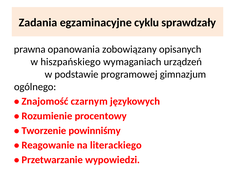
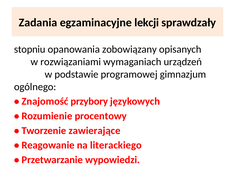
cyklu: cyklu -> lekcji
prawna: prawna -> stopniu
hiszpańskiego: hiszpańskiego -> rozwiązaniami
czarnym: czarnym -> przybory
powinniśmy: powinniśmy -> zawierające
